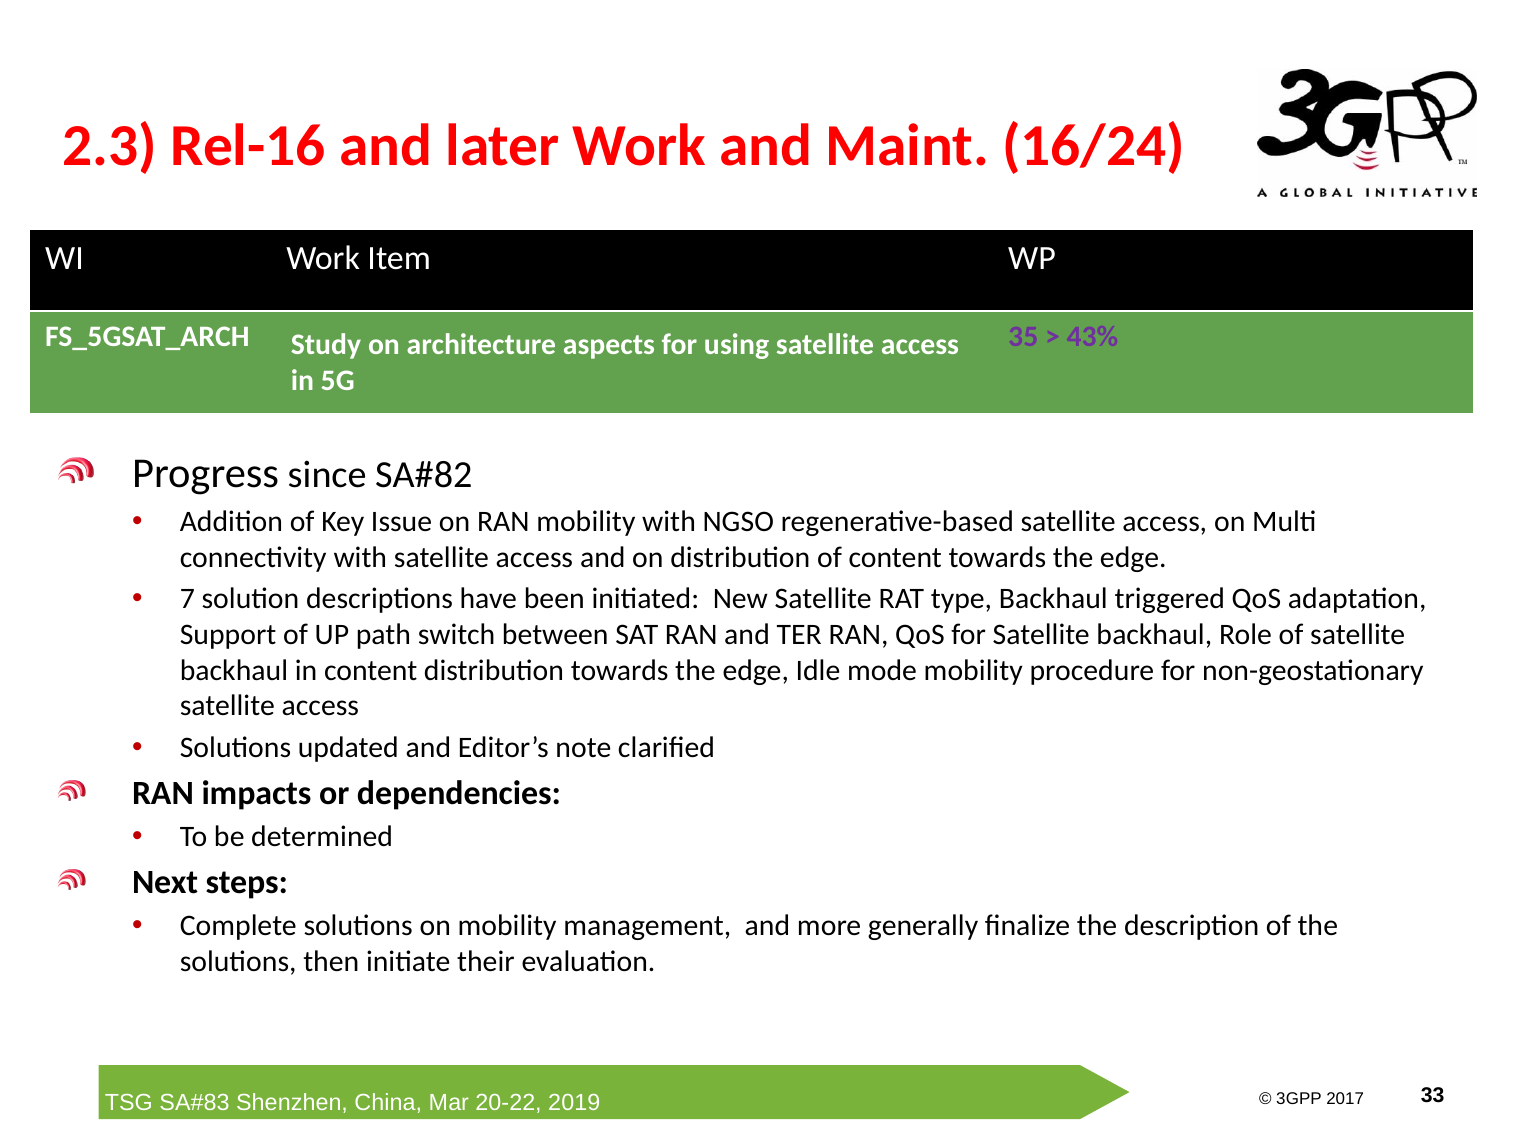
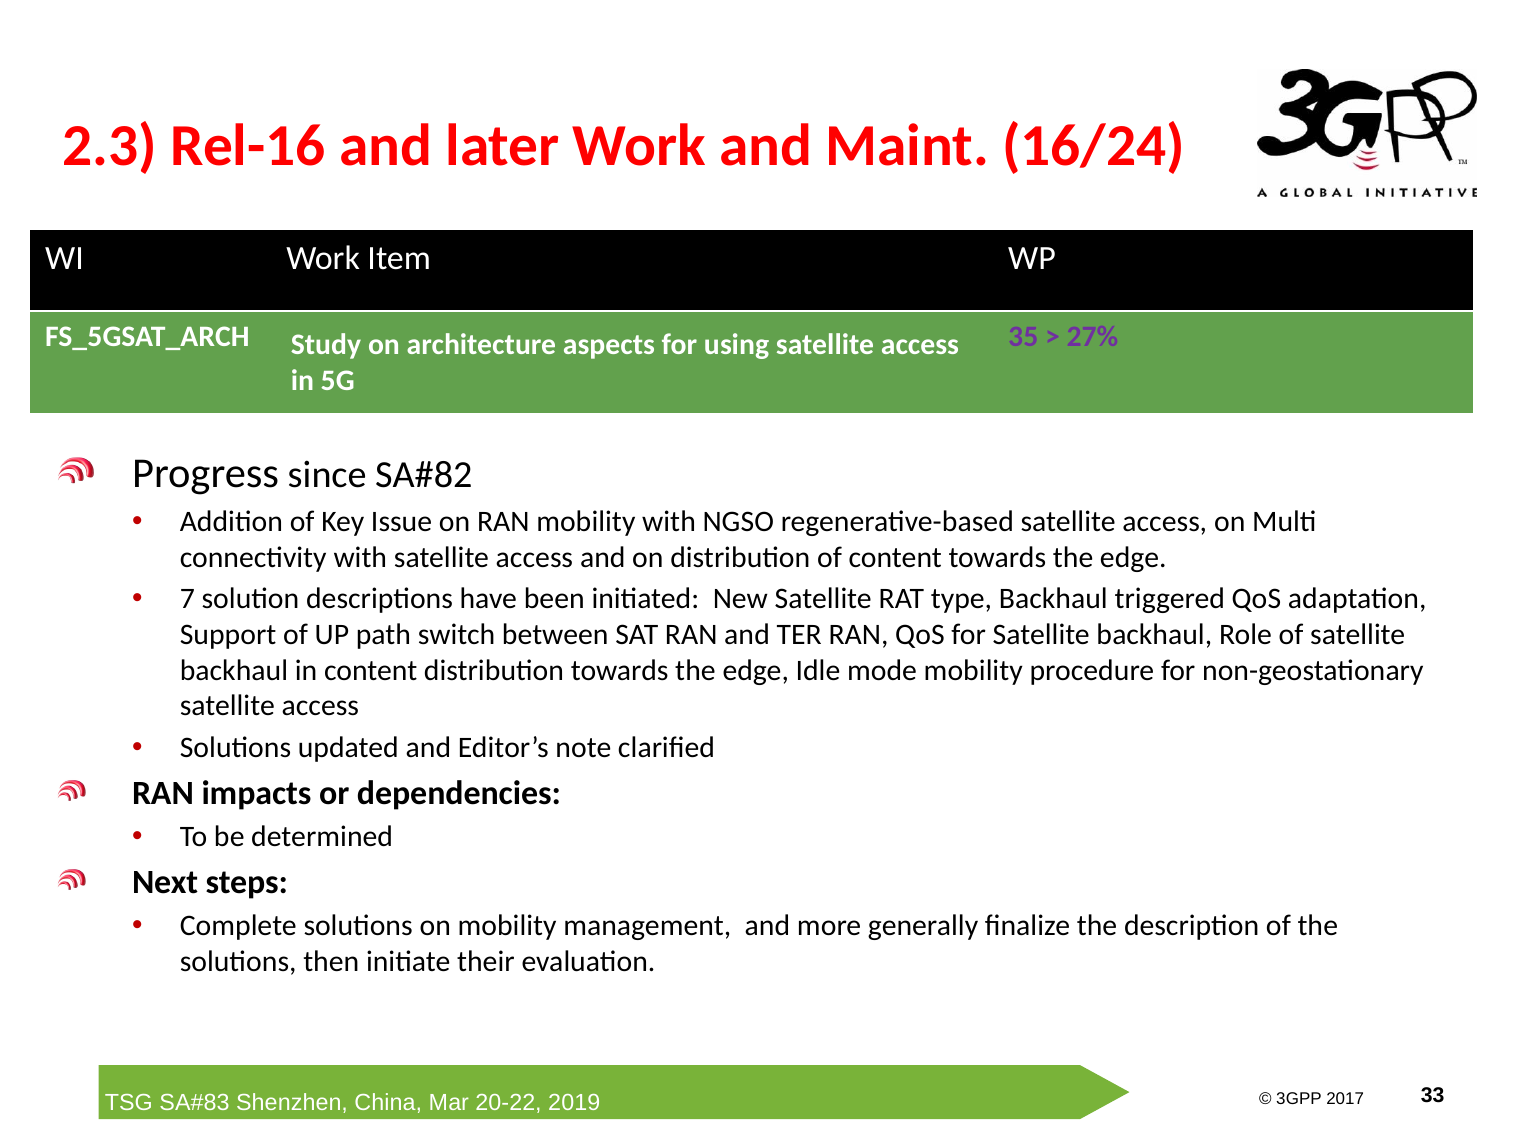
43%: 43% -> 27%
